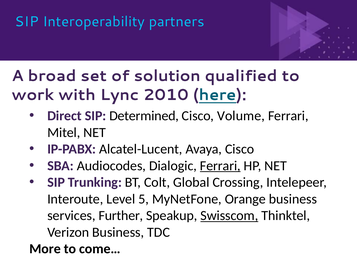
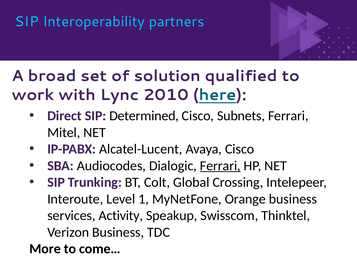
Volume: Volume -> Subnets
5: 5 -> 1
Further: Further -> Activity
Swisscom underline: present -> none
